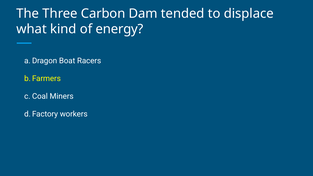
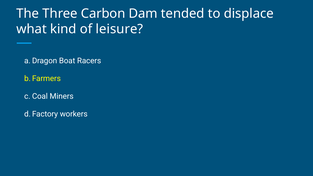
energy: energy -> leisure
